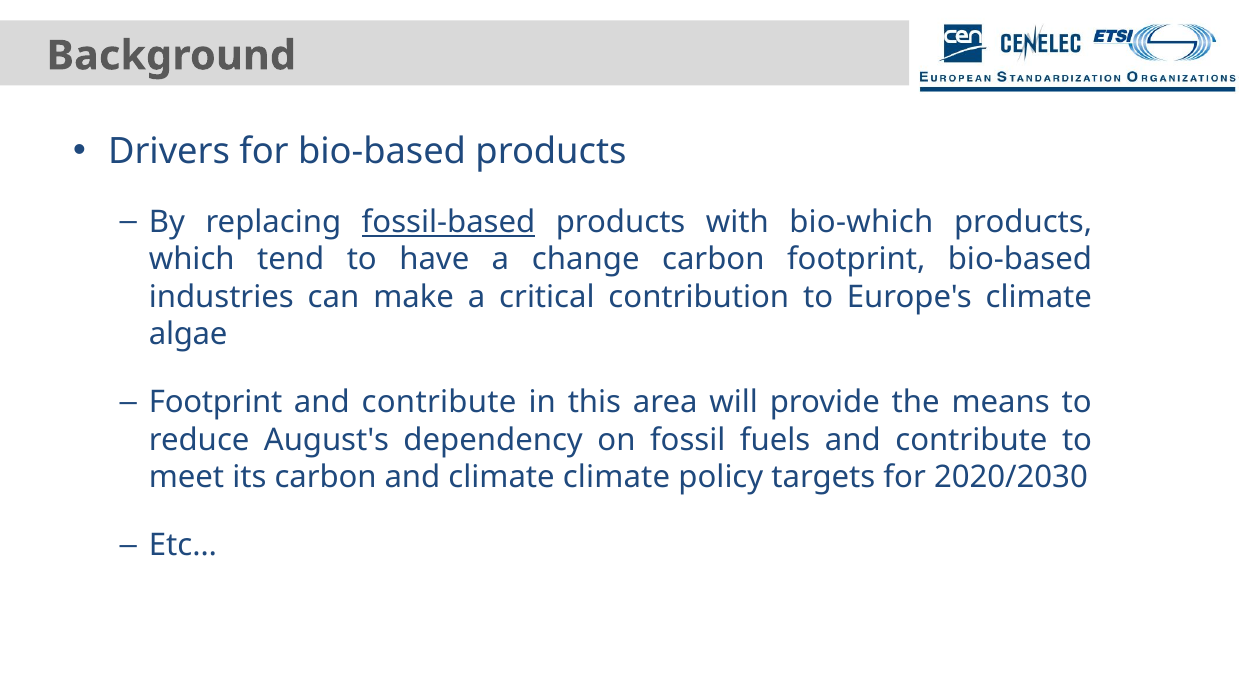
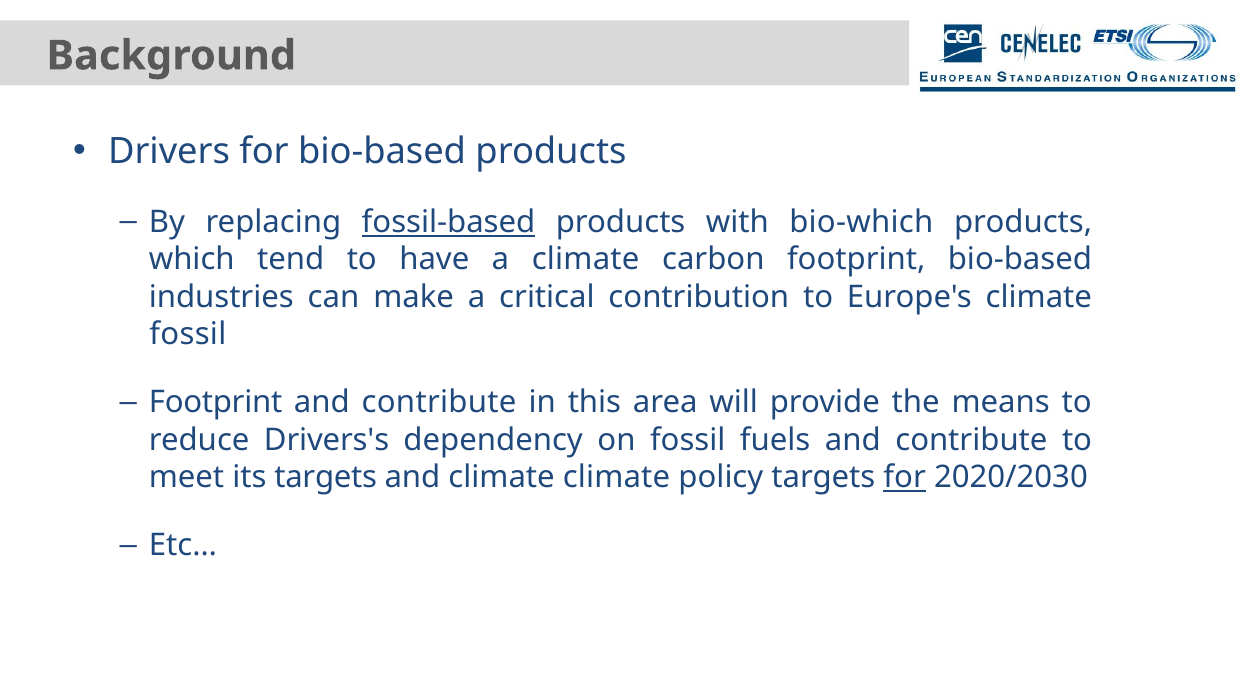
a change: change -> climate
algae at (188, 334): algae -> fossil
August's: August's -> Drivers's
its carbon: carbon -> targets
for at (905, 478) underline: none -> present
